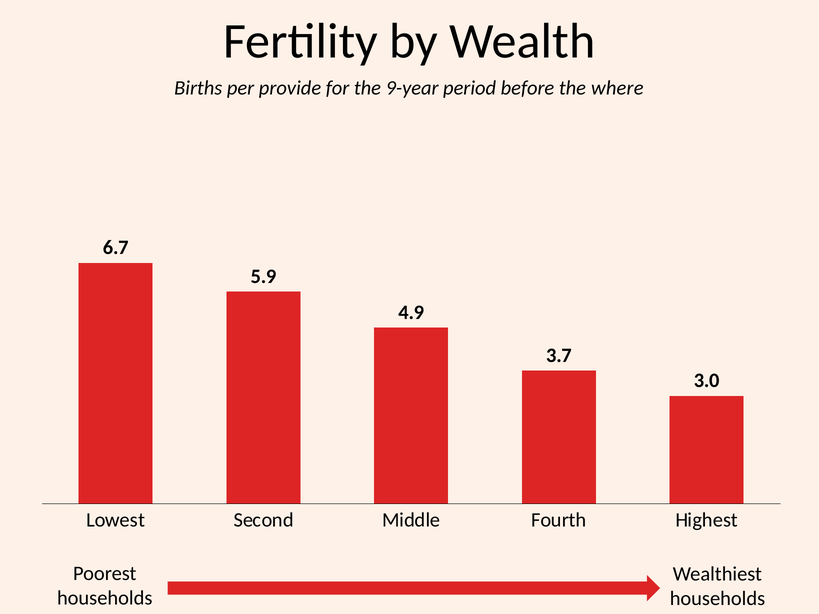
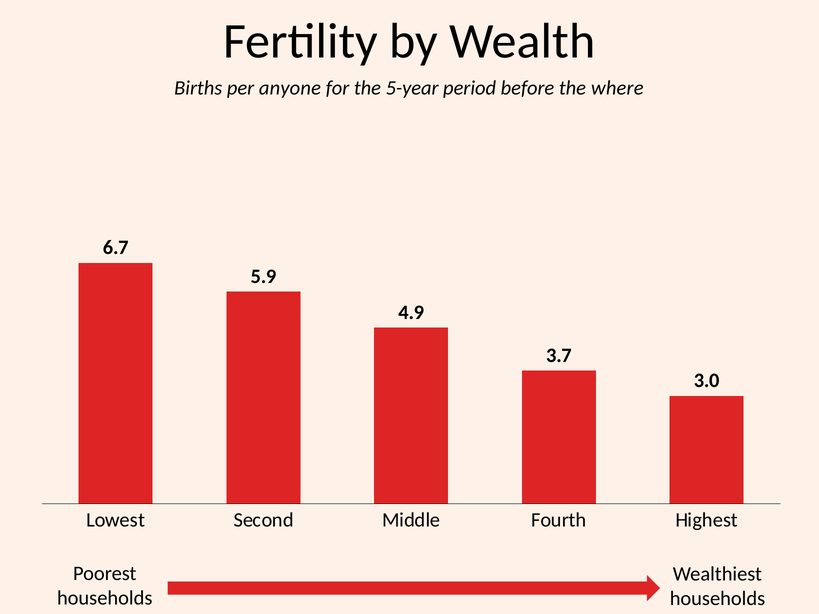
provide: provide -> anyone
9-year: 9-year -> 5-year
